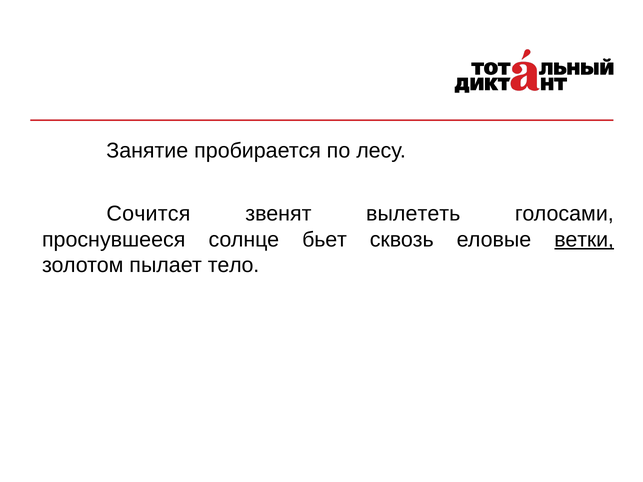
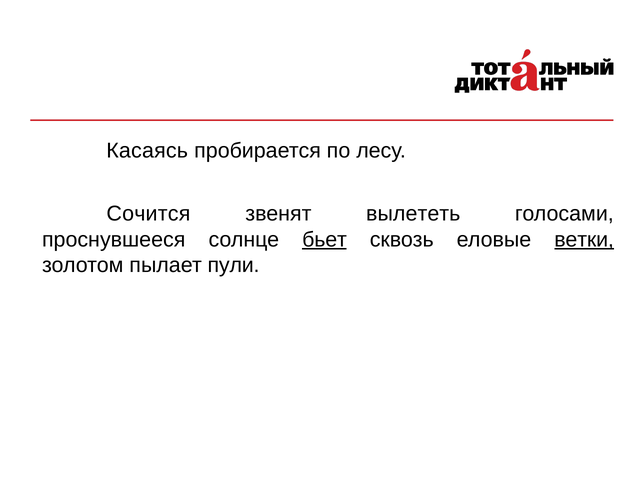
Занятие: Занятие -> Касаясь
бьет underline: none -> present
тело: тело -> пули
